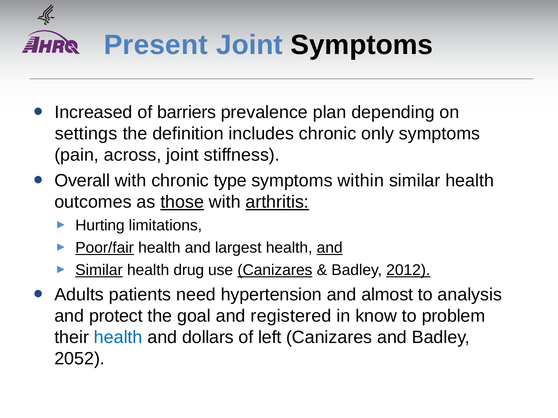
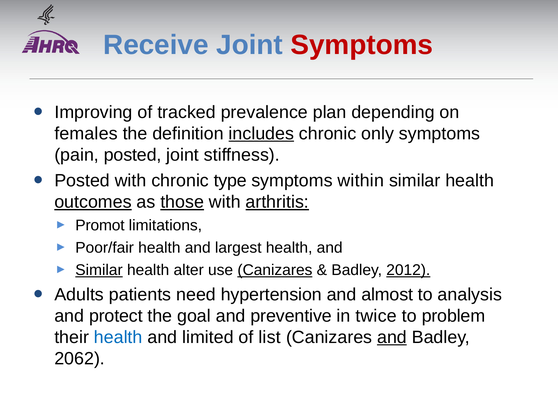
Present: Present -> Receive
Symptoms at (362, 45) colour: black -> red
Increased: Increased -> Improving
barriers: barriers -> tracked
settings: settings -> females
includes underline: none -> present
pain across: across -> posted
Overall at (82, 181): Overall -> Posted
outcomes underline: none -> present
Hurting: Hurting -> Promot
Poor/fair underline: present -> none
and at (330, 248) underline: present -> none
drug: drug -> alter
registered: registered -> preventive
know: know -> twice
dollars: dollars -> limited
left: left -> list
and at (392, 338) underline: none -> present
2052: 2052 -> 2062
